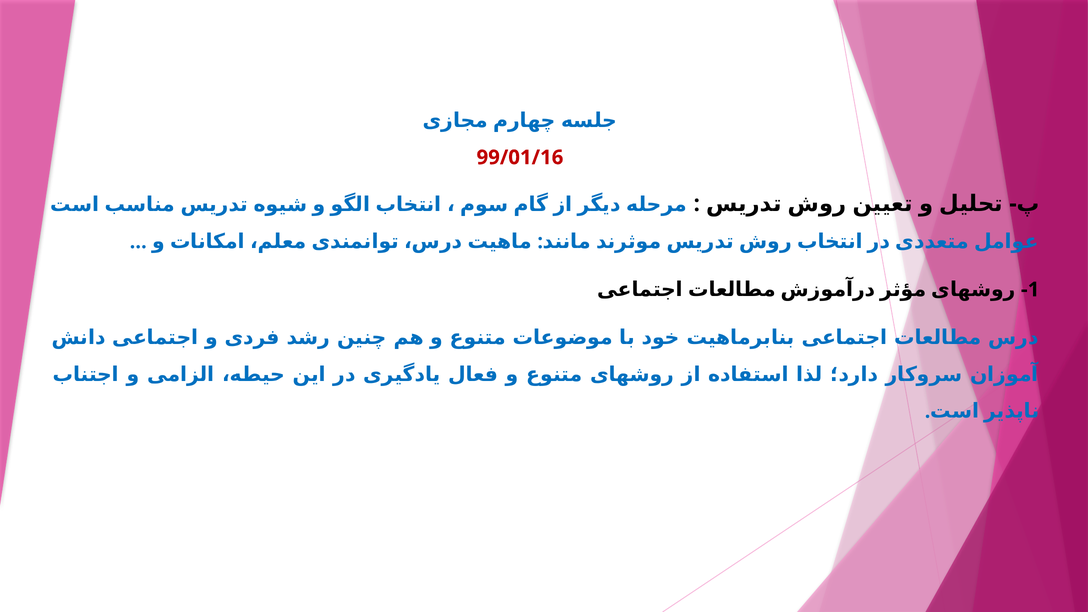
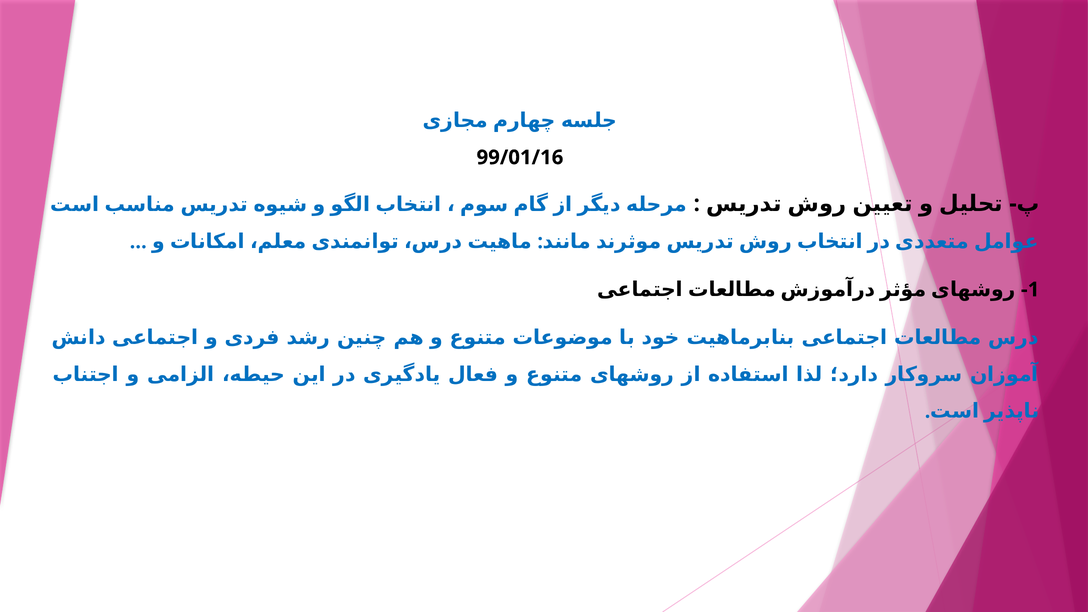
99/01/16 colour: red -> black
